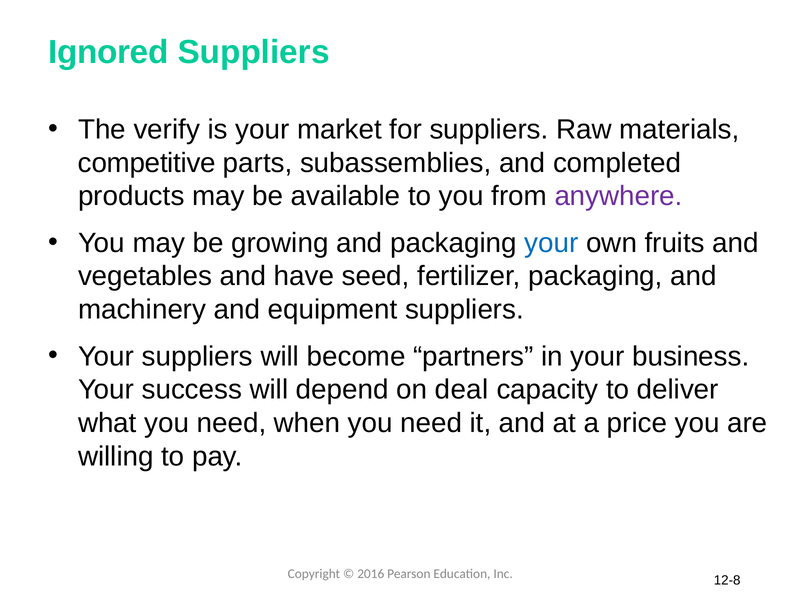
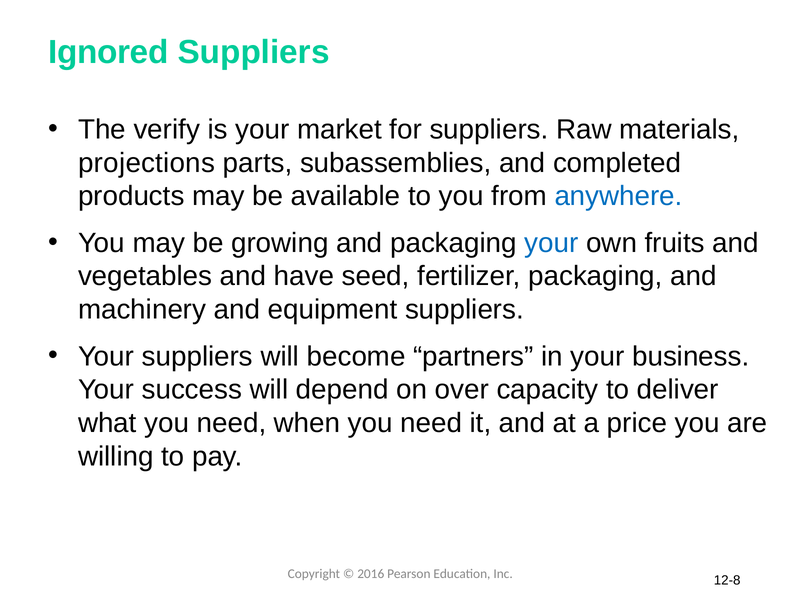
competitive: competitive -> projections
anywhere colour: purple -> blue
deal: deal -> over
